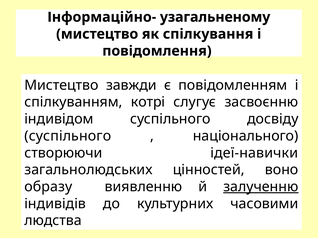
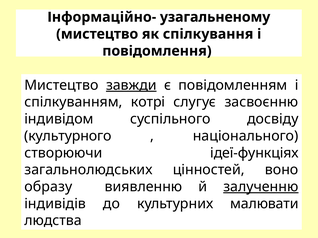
завжди underline: none -> present
суспільного at (68, 136): суспільного -> культурного
ідеї-навички: ідеї-навички -> ідеї-функціях
часовими: часовими -> малювати
